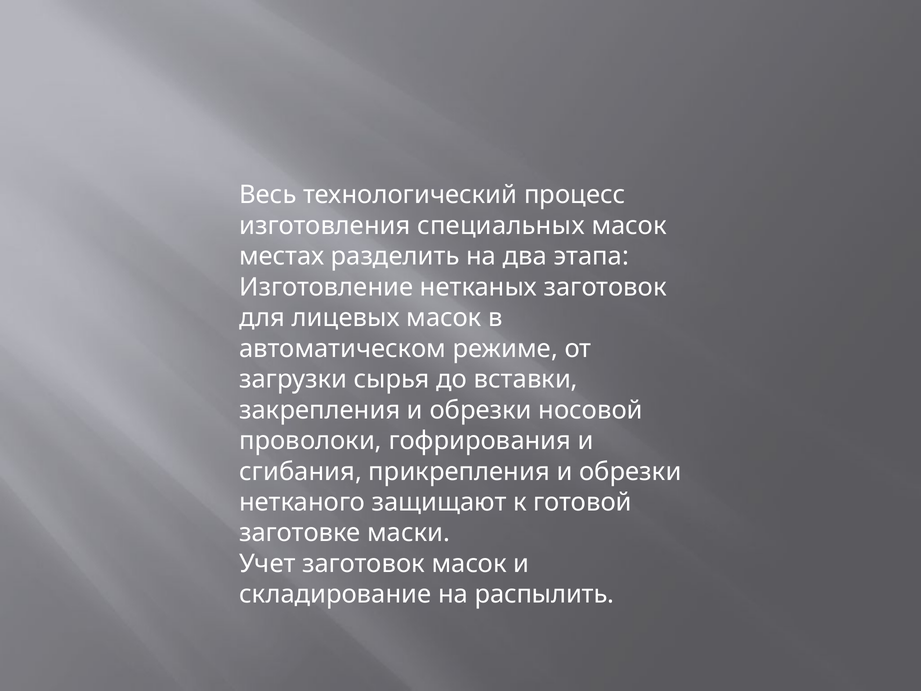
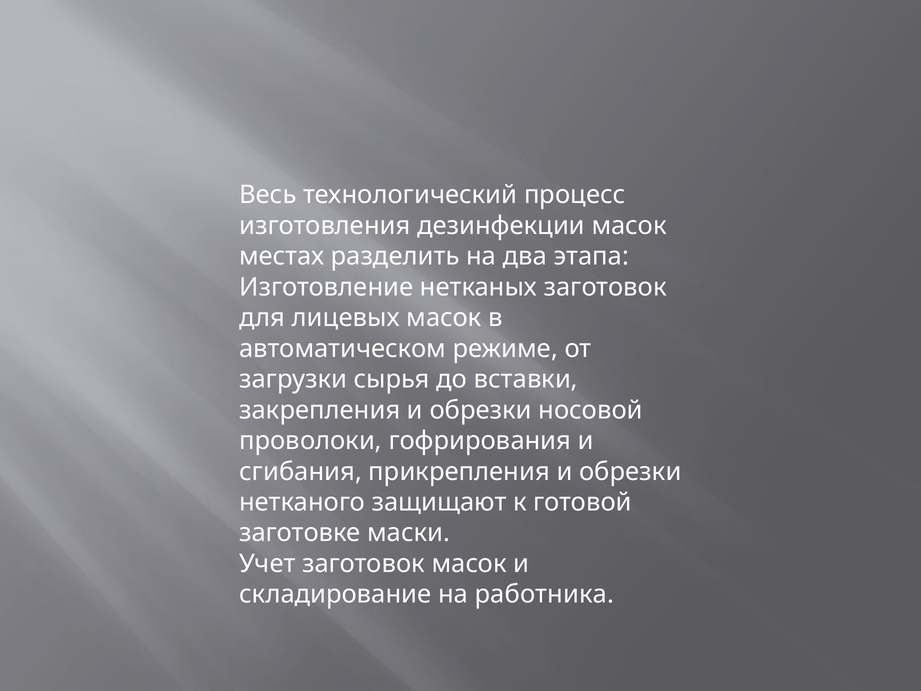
специальных: специальных -> дезинфекции
распылить: распылить -> работника
